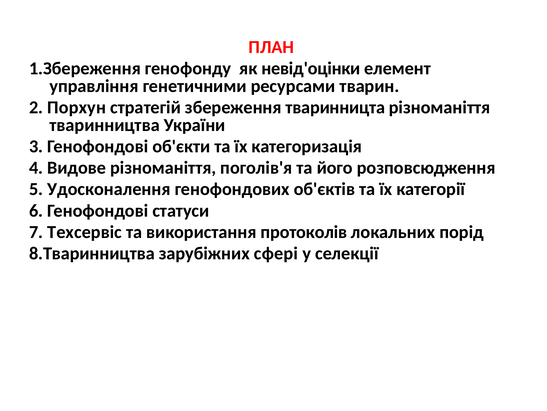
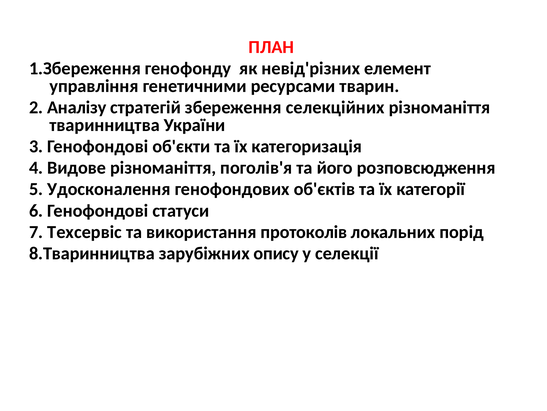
невід'оцінки: невід'оцінки -> невід'різних
Порхун: Порхун -> Аналізу
тваринницта: тваринницта -> селекційних
сфері: сфері -> опису
